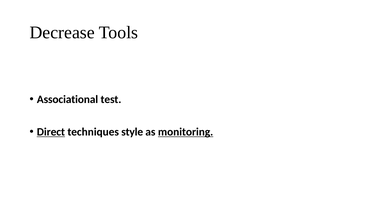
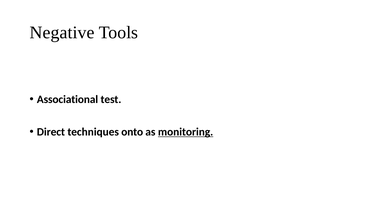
Decrease: Decrease -> Negative
Direct underline: present -> none
style: style -> onto
